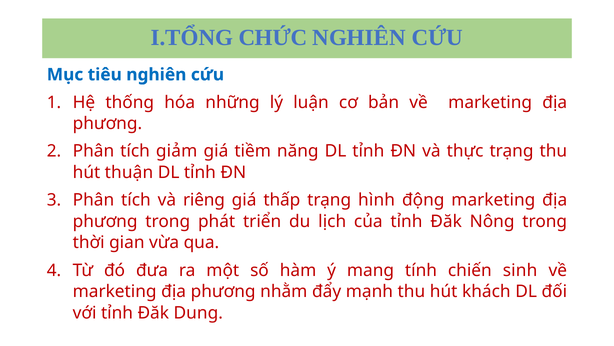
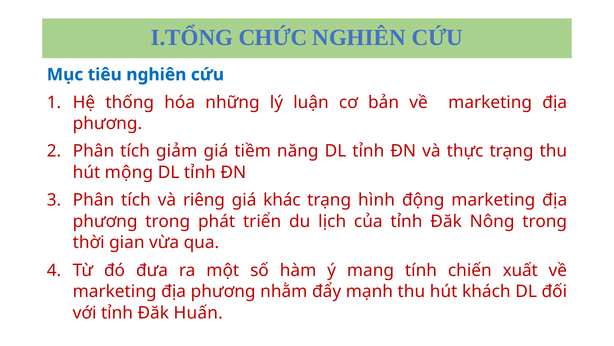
thuận: thuận -> mộng
thấp: thấp -> khác
sinh: sinh -> xuất
Dung: Dung -> Huấn
